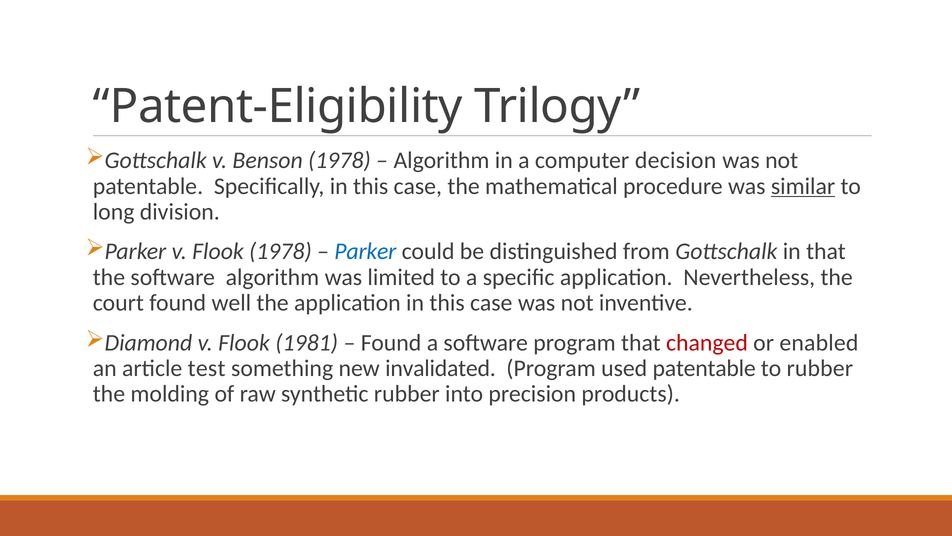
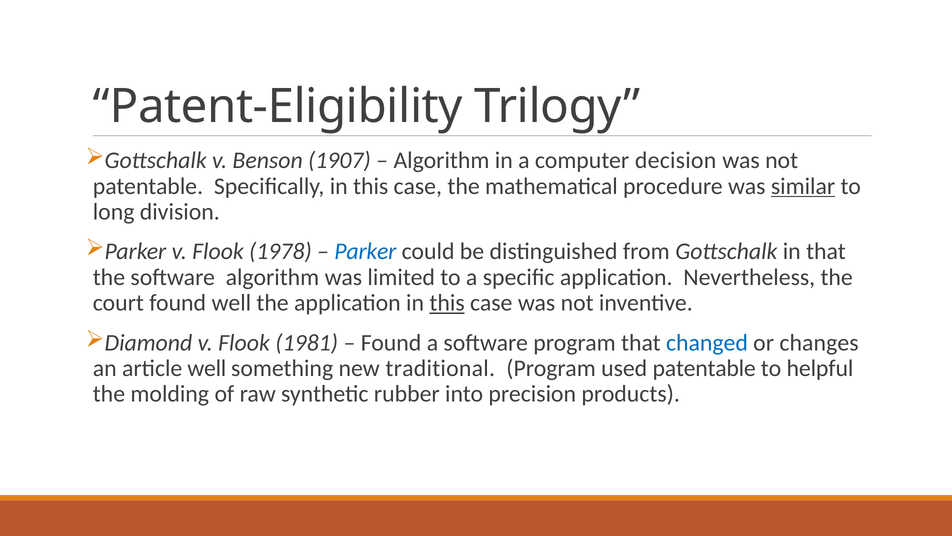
Benson 1978: 1978 -> 1907
this at (447, 303) underline: none -> present
changed colour: red -> blue
enabled: enabled -> changes
article test: test -> well
invalidated: invalidated -> traditional
to rubber: rubber -> helpful
